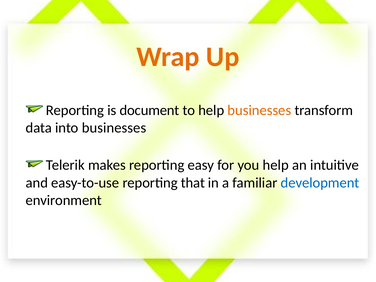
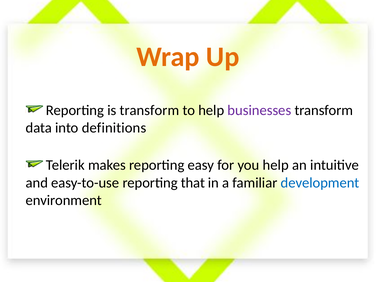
is document: document -> transform
businesses at (259, 110) colour: orange -> purple
into businesses: businesses -> definitions
